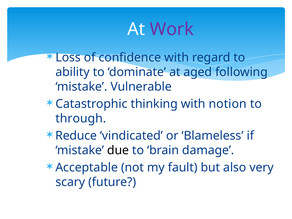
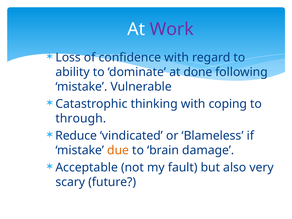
aged: aged -> done
notion: notion -> coping
due colour: black -> orange
